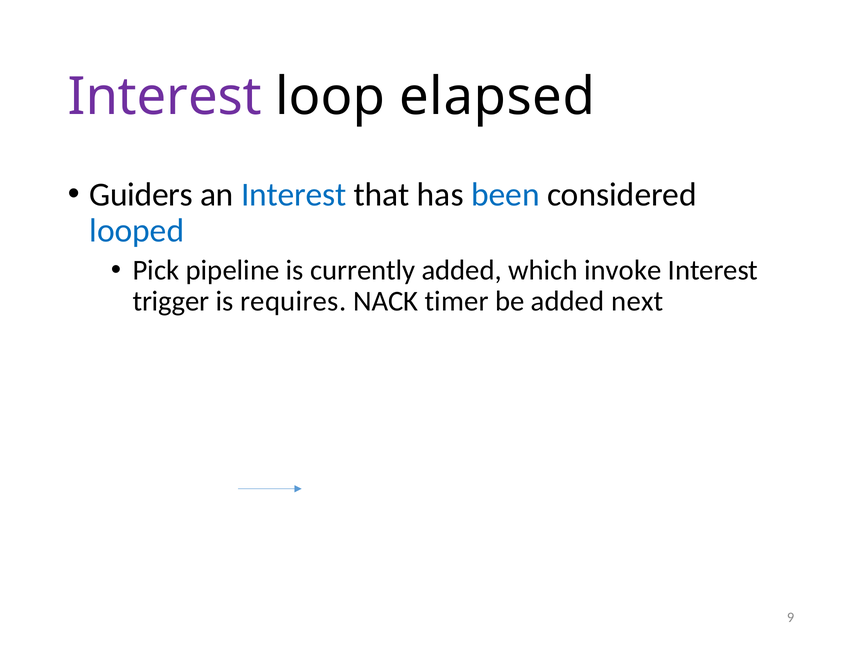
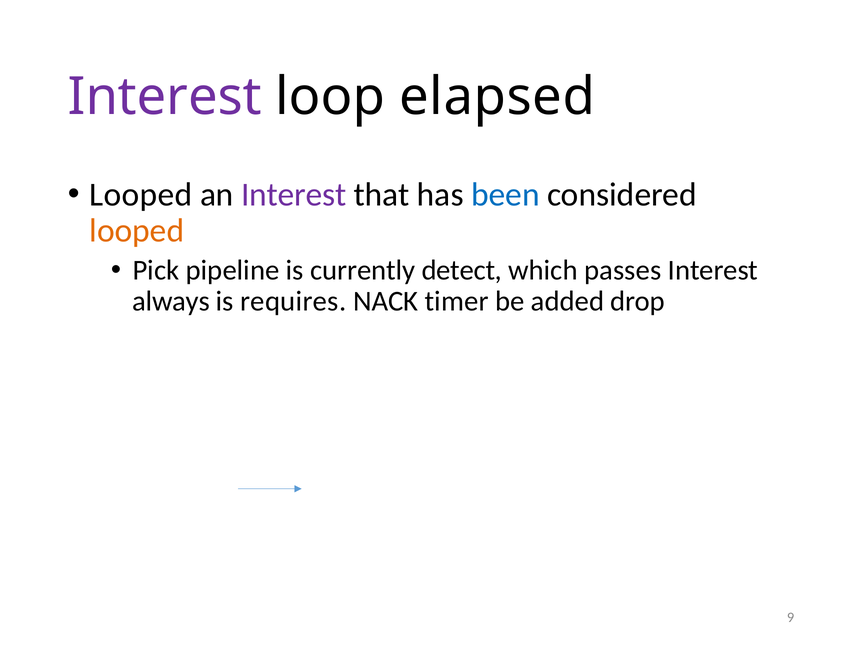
Guiders at (141, 194): Guiders -> Looped
Interest at (294, 194) colour: blue -> purple
looped at (137, 231) colour: blue -> orange
currently added: added -> detect
invoke: invoke -> passes
trigger: trigger -> always
next: next -> drop
